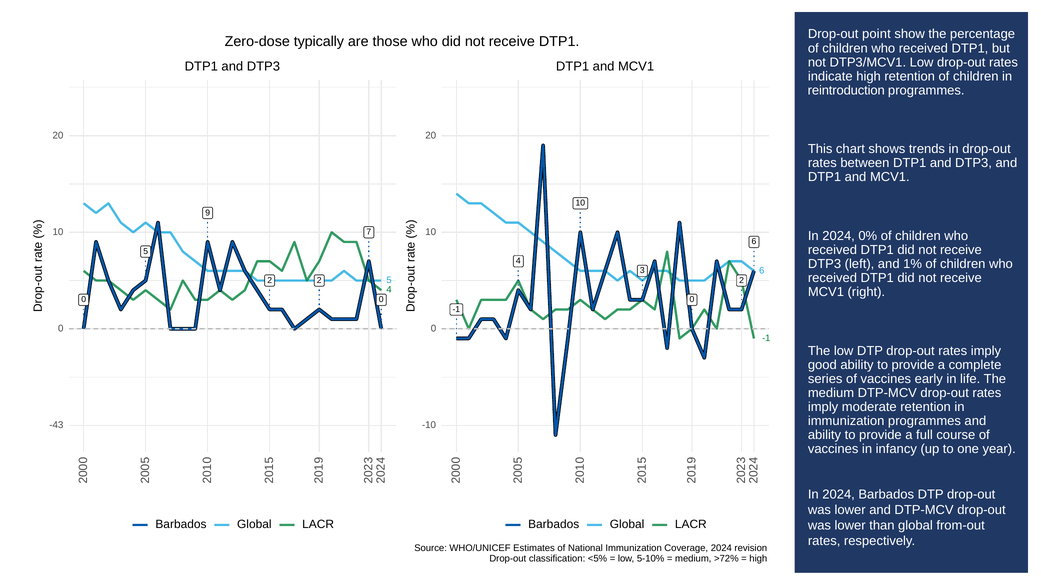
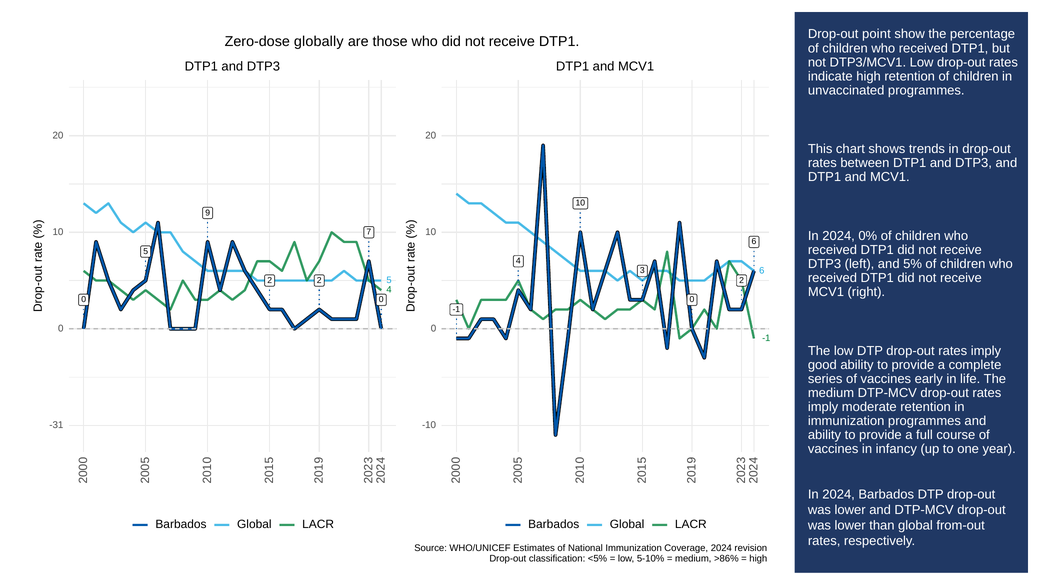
typically: typically -> globally
reintroduction: reintroduction -> unvaccinated
1%: 1% -> 5%
-43: -43 -> -31
>72%: >72% -> >86%
